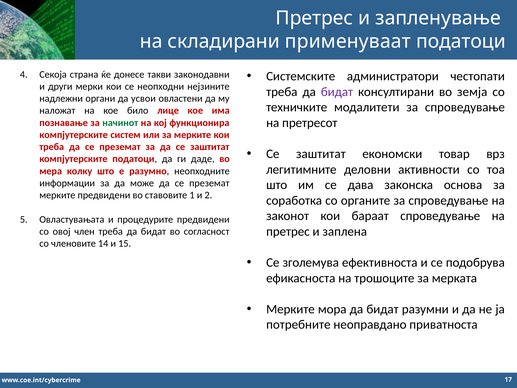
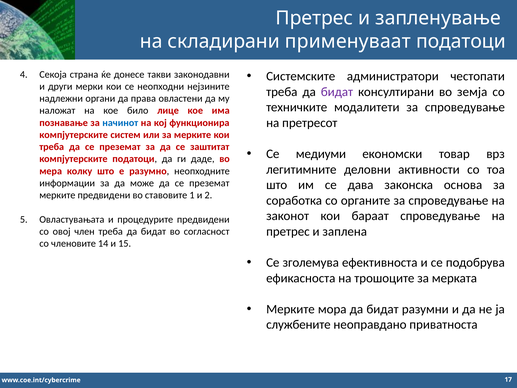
усвои: усвои -> права
начинот colour: green -> blue
заштитат at (321, 154): заштитат -> медиуми
потребните: потребните -> службените
